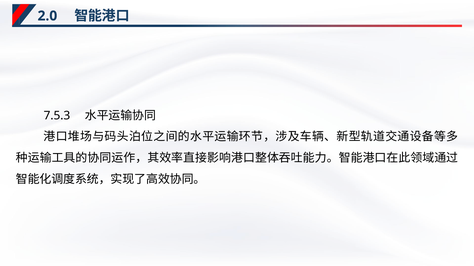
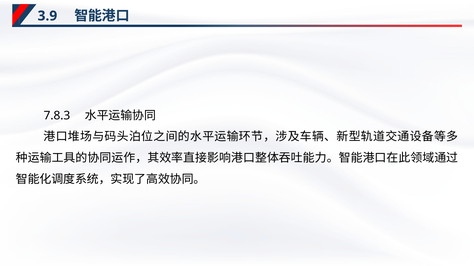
2.0: 2.0 -> 3.9
7.5.3: 7.5.3 -> 7.8.3
